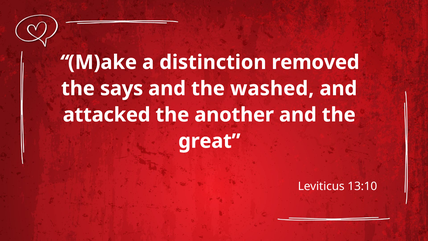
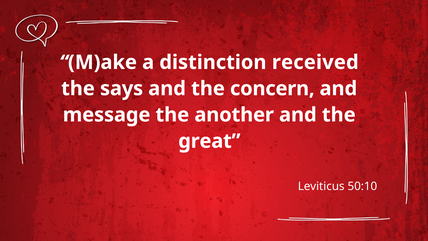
removed: removed -> received
washed: washed -> concern
attacked: attacked -> message
13:10: 13:10 -> 50:10
